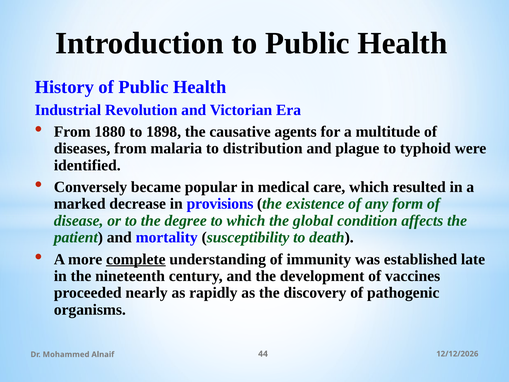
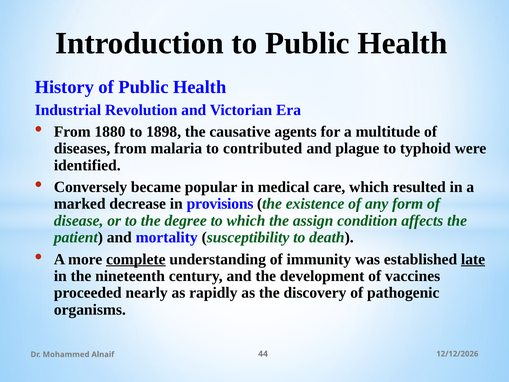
distribution: distribution -> contributed
global: global -> assign
late underline: none -> present
